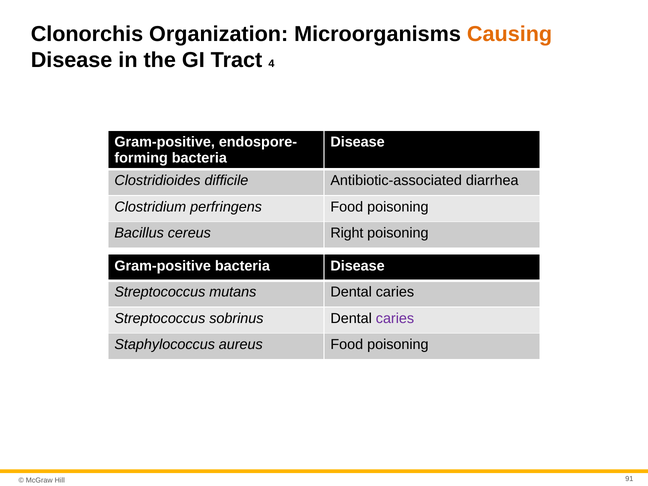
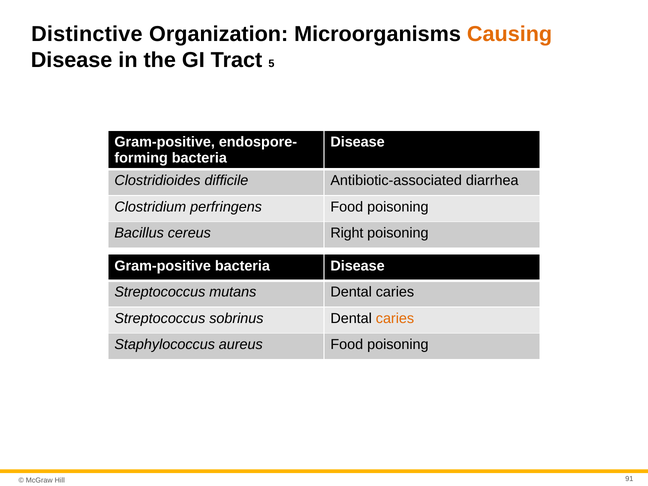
Clonorchis: Clonorchis -> Distinctive
4: 4 -> 5
caries at (395, 318) colour: purple -> orange
